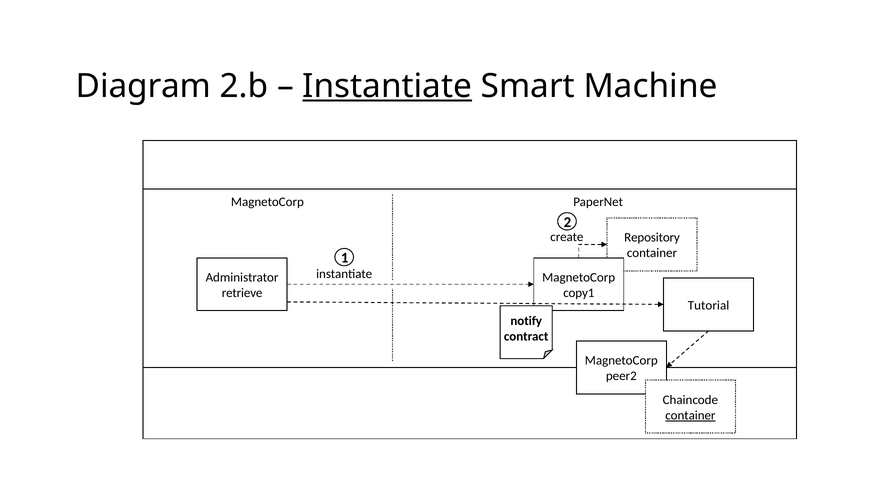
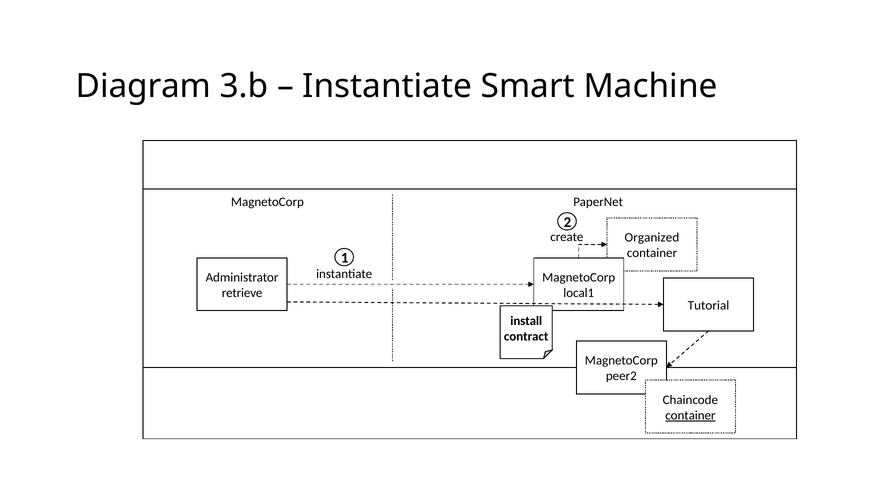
2.b: 2.b -> 3.b
Instantiate at (387, 86) underline: present -> none
Repository: Repository -> Organized
copy1: copy1 -> local1
notify: notify -> install
